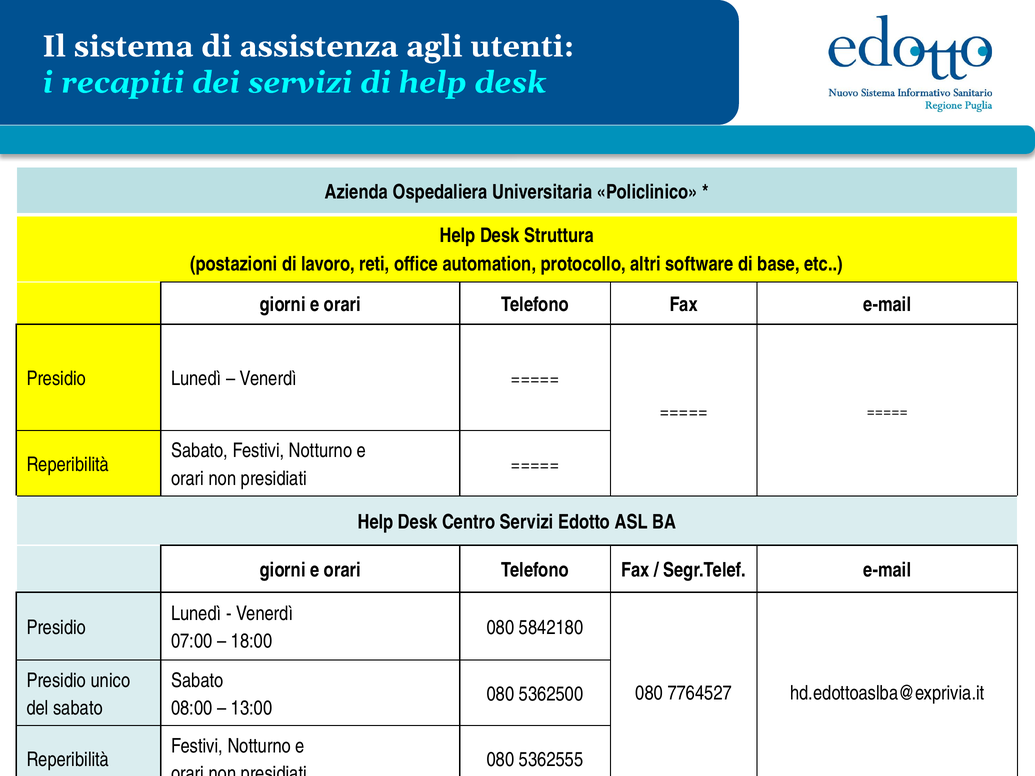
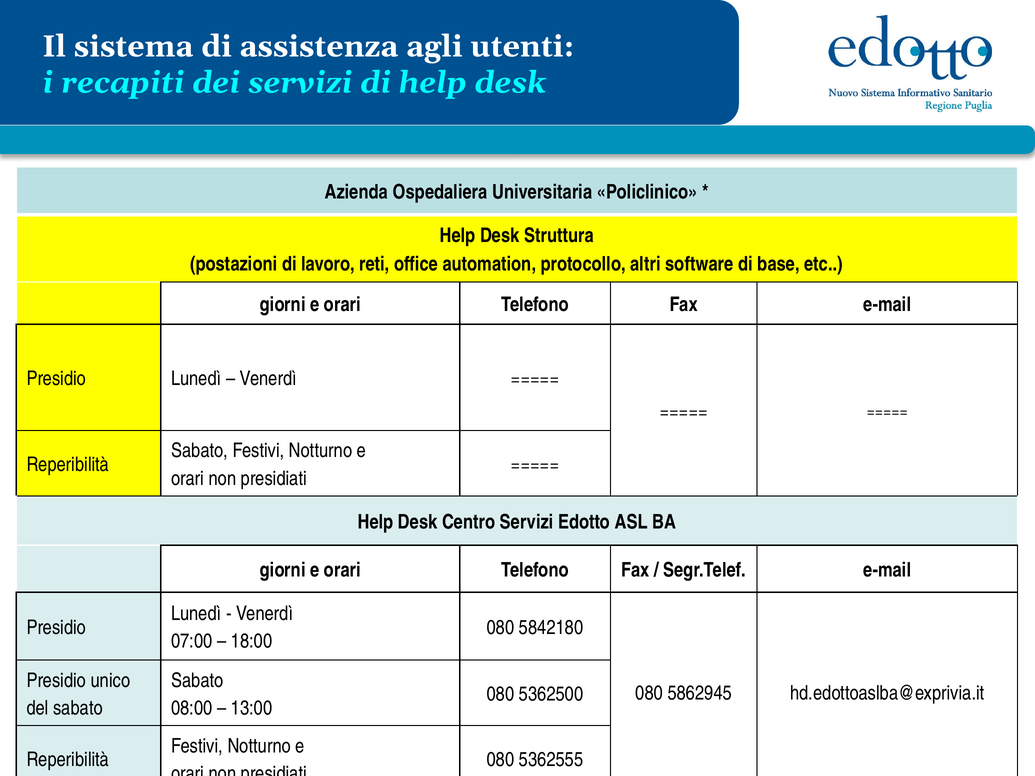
7764527: 7764527 -> 5862945
